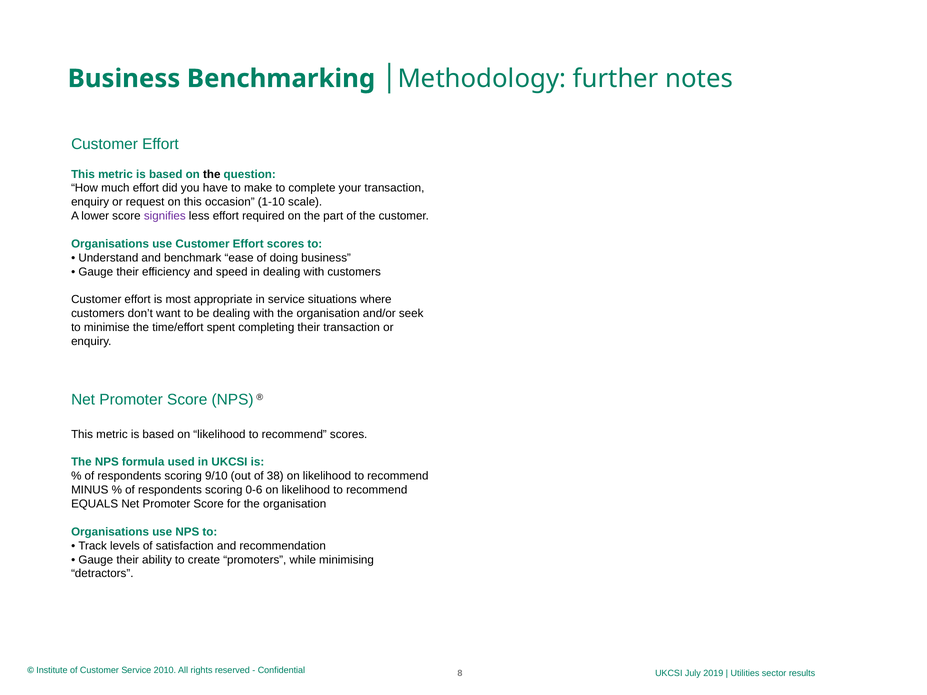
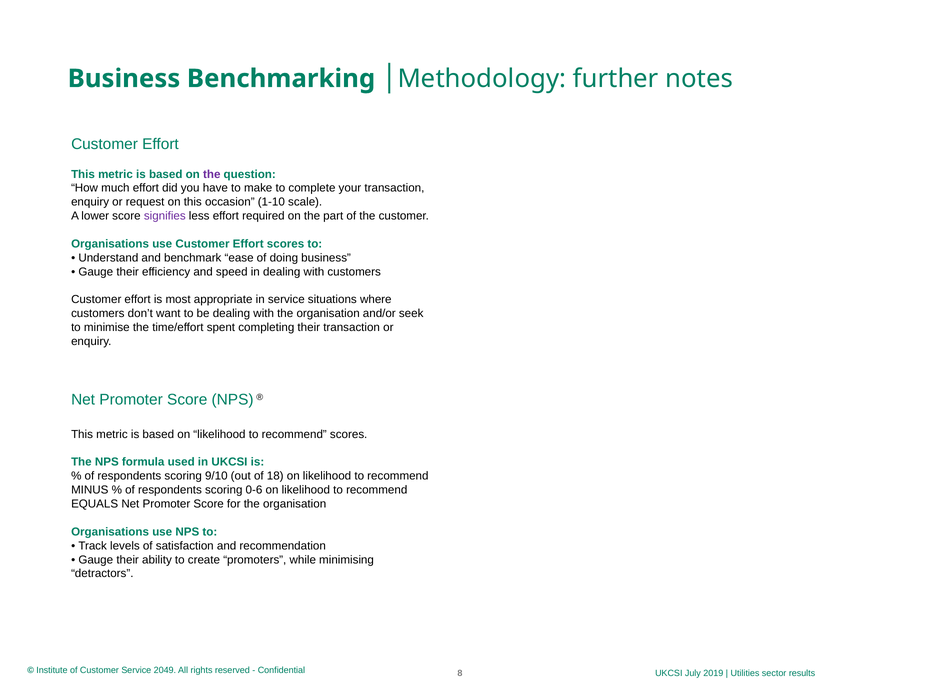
the at (212, 174) colour: black -> purple
38: 38 -> 18
2010: 2010 -> 2049
